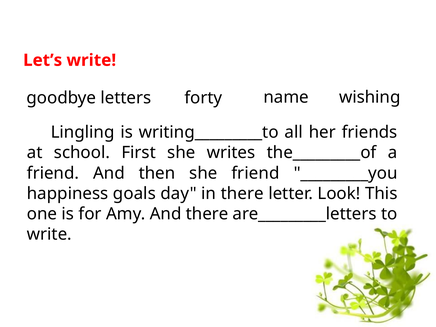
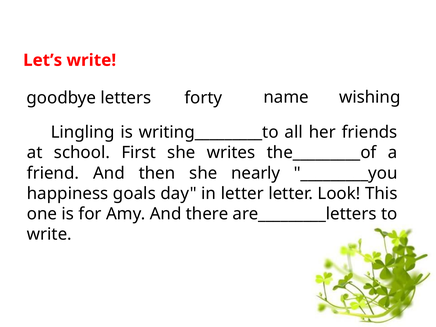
she friend: friend -> nearly
in there: there -> letter
